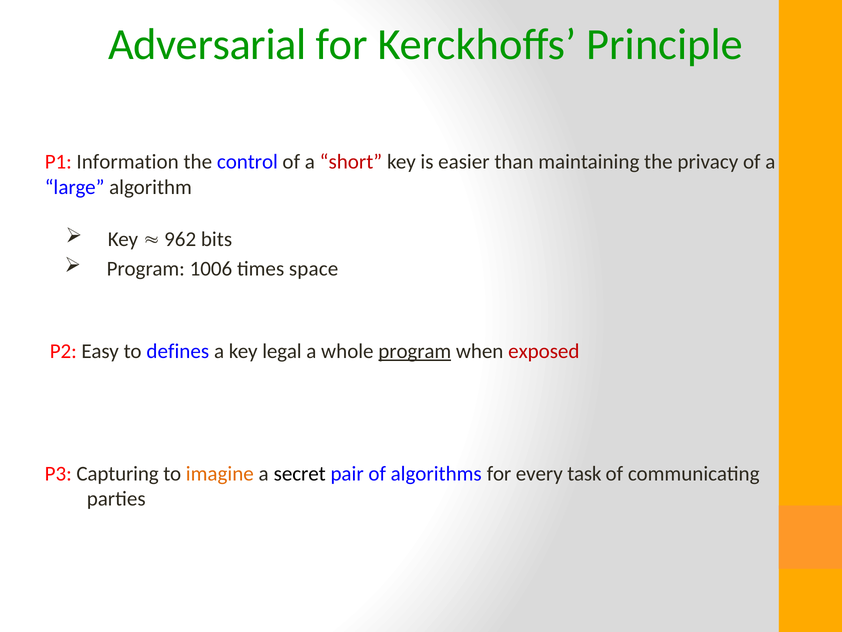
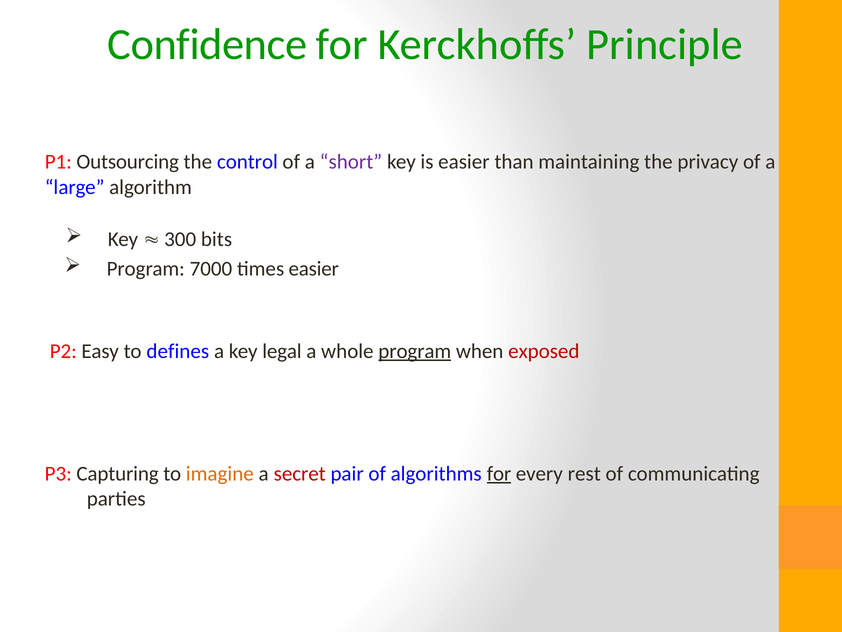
Adversarial: Adversarial -> Confidence
Information: Information -> Outsourcing
short colour: red -> purple
962: 962 -> 300
1006: 1006 -> 7000
times space: space -> easier
secret colour: black -> red
for at (499, 473) underline: none -> present
task: task -> rest
